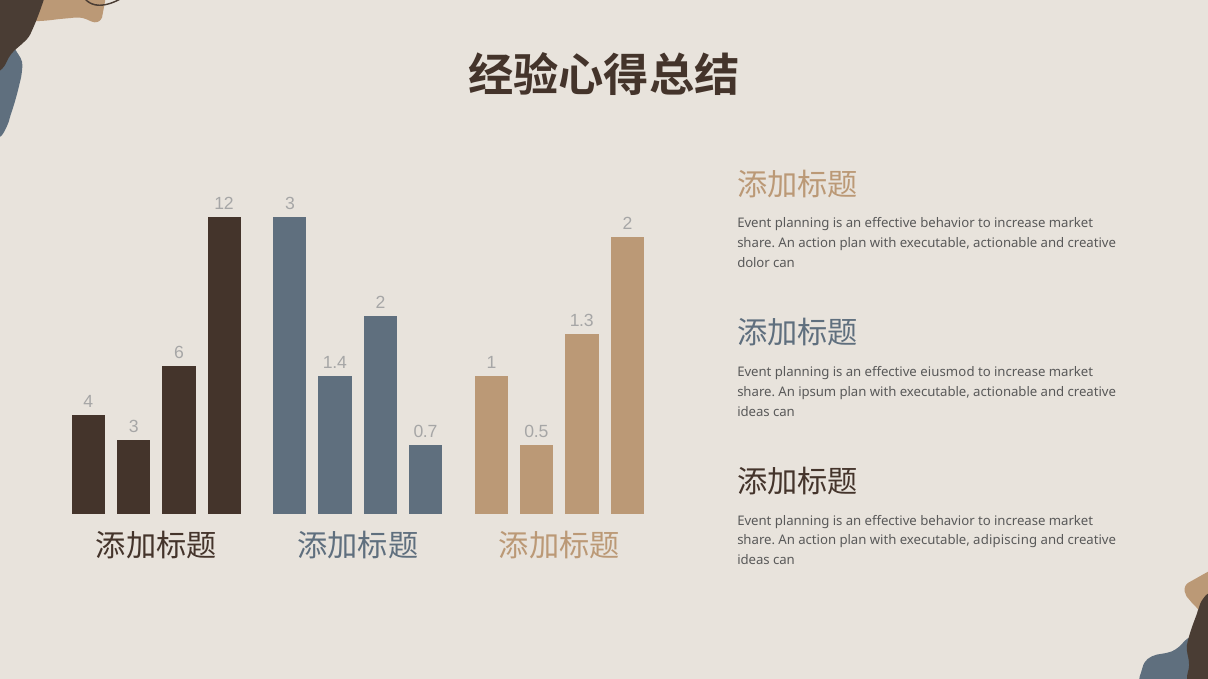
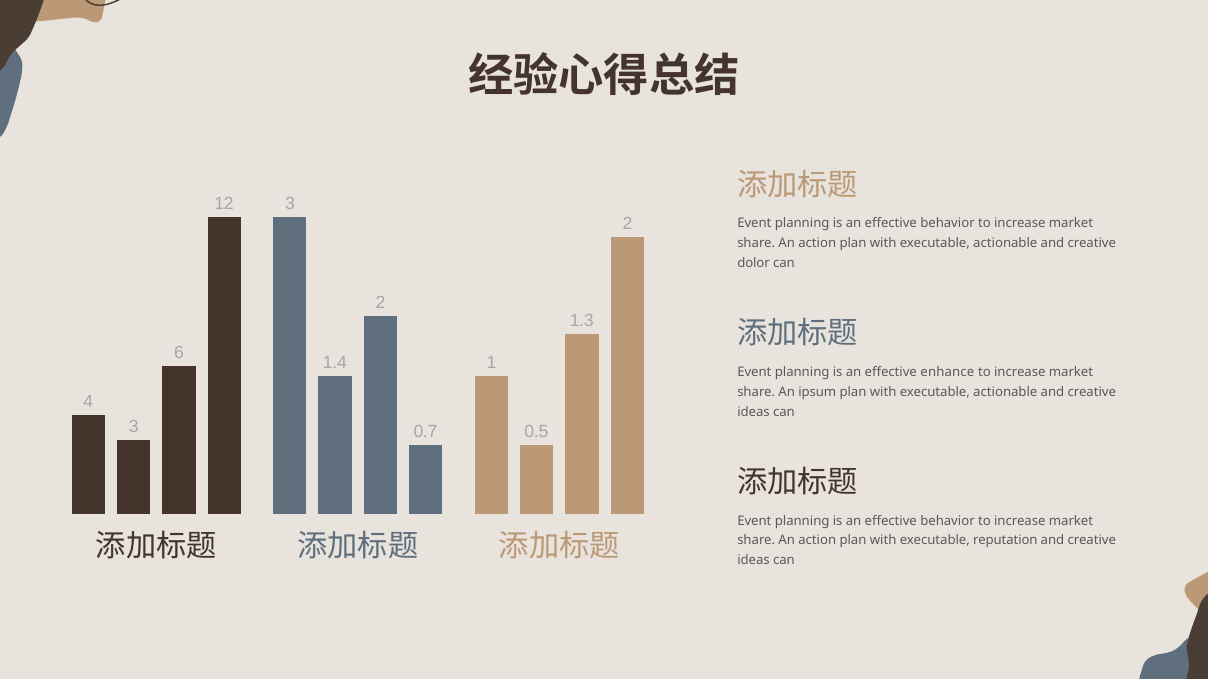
eiusmod: eiusmod -> enhance
adipiscing: adipiscing -> reputation
